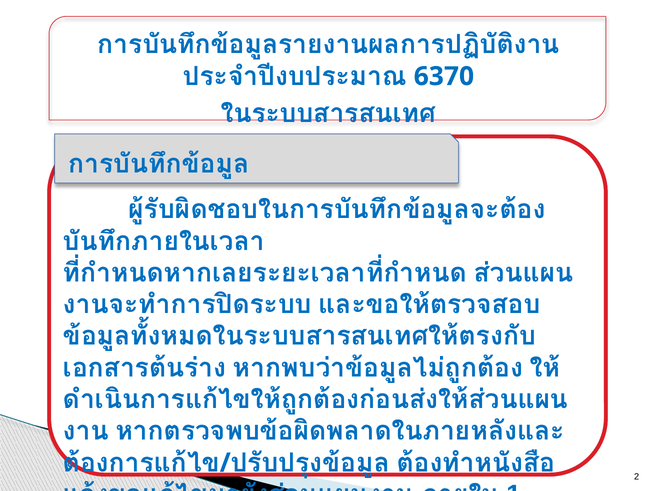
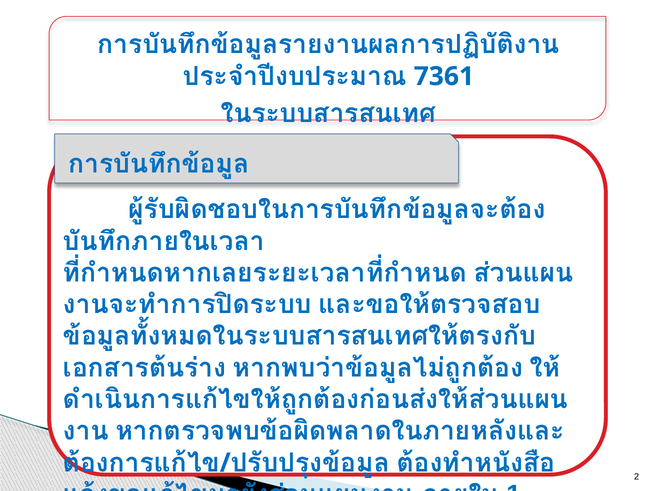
6370: 6370 -> 7361
